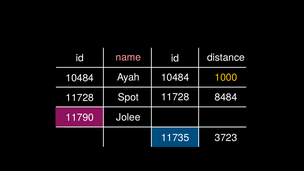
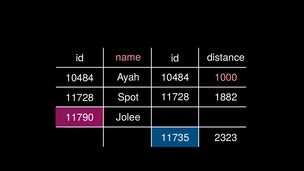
1000 colour: yellow -> pink
8484: 8484 -> 1882
3723: 3723 -> 2323
